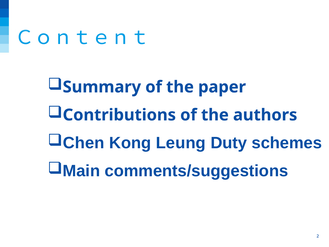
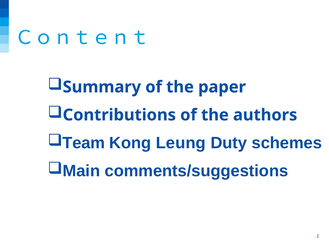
Chen: Chen -> Team
